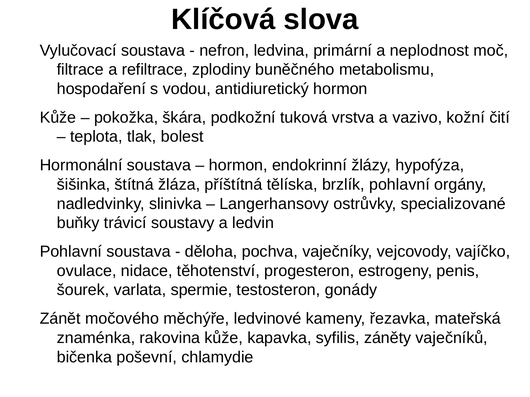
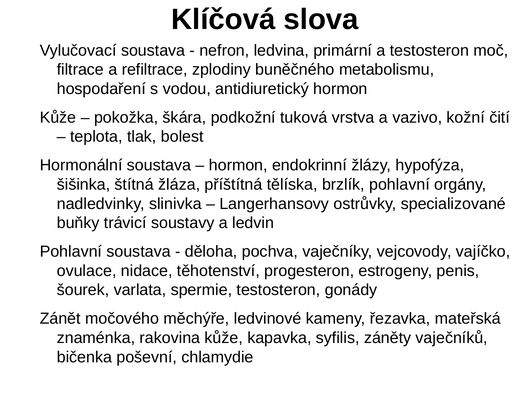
a neplodnost: neplodnost -> testosteron
